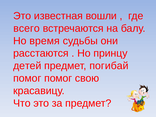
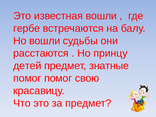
всего: всего -> гербе
Но время: время -> вошли
погибай: погибай -> знатные
